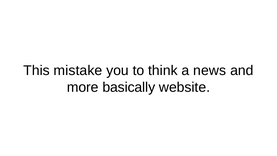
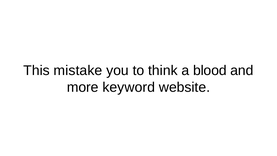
news: news -> blood
basically: basically -> keyword
